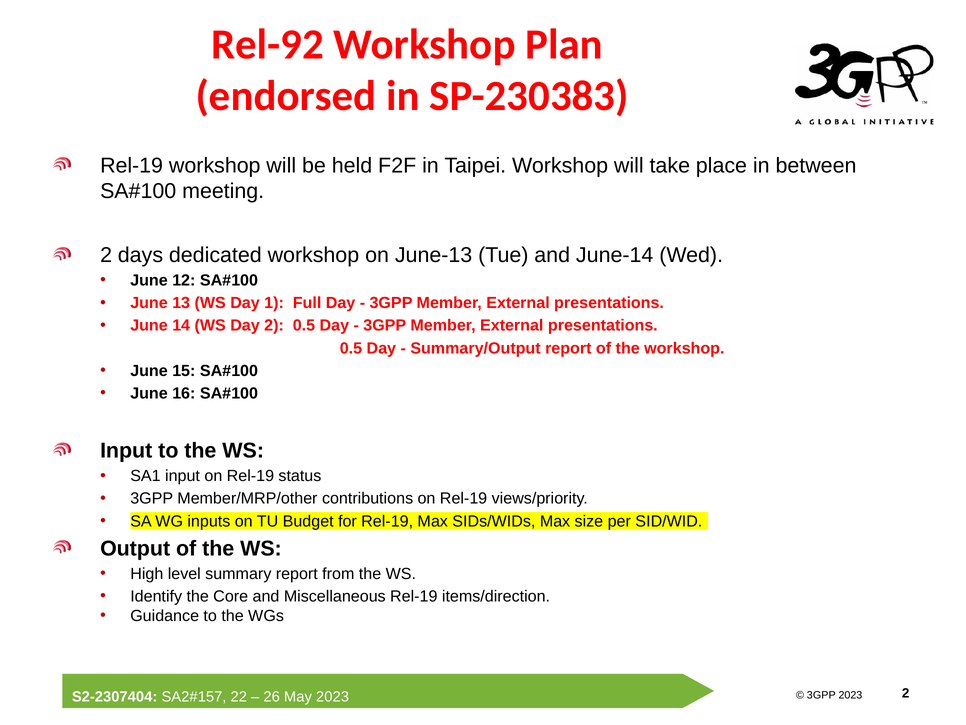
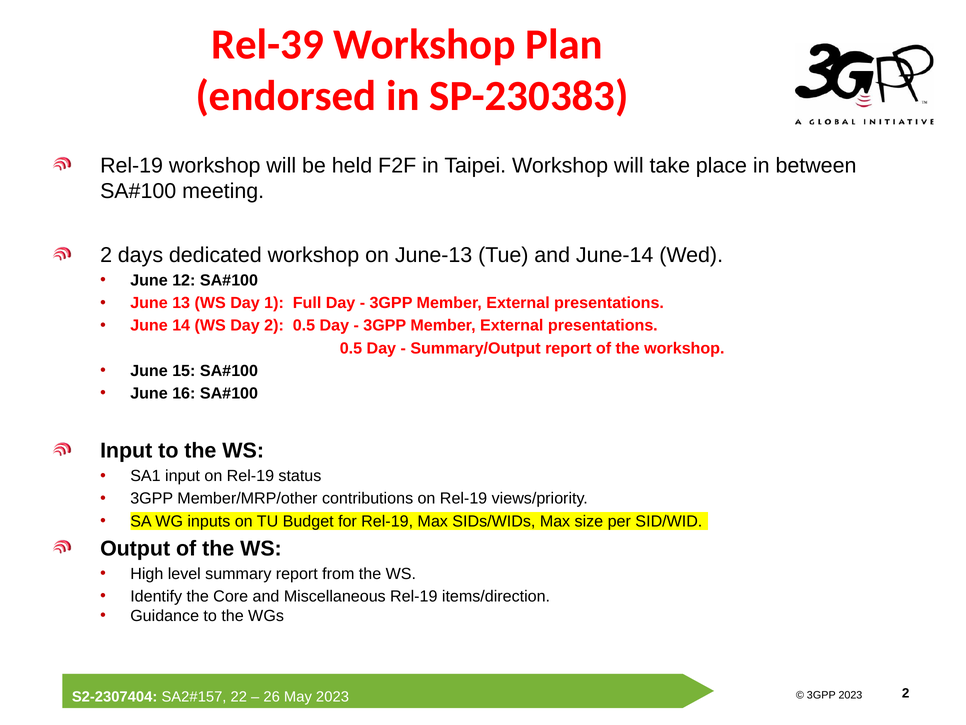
Rel-92: Rel-92 -> Rel-39
